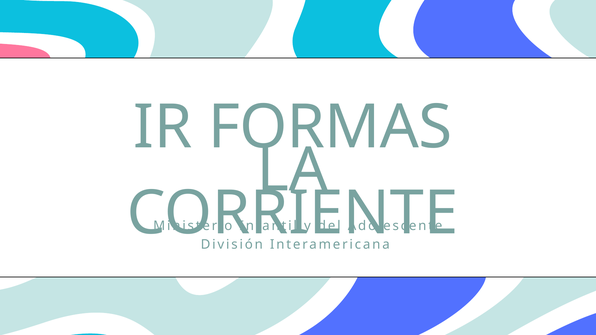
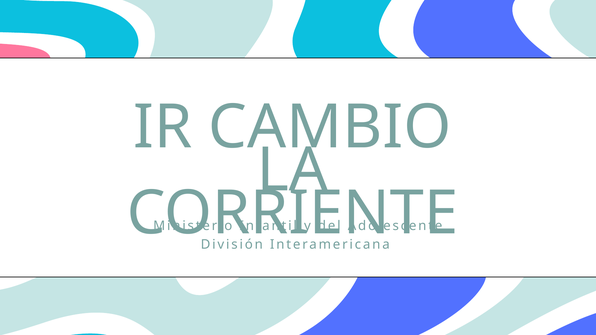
FORMAS: FORMAS -> CAMBIO
